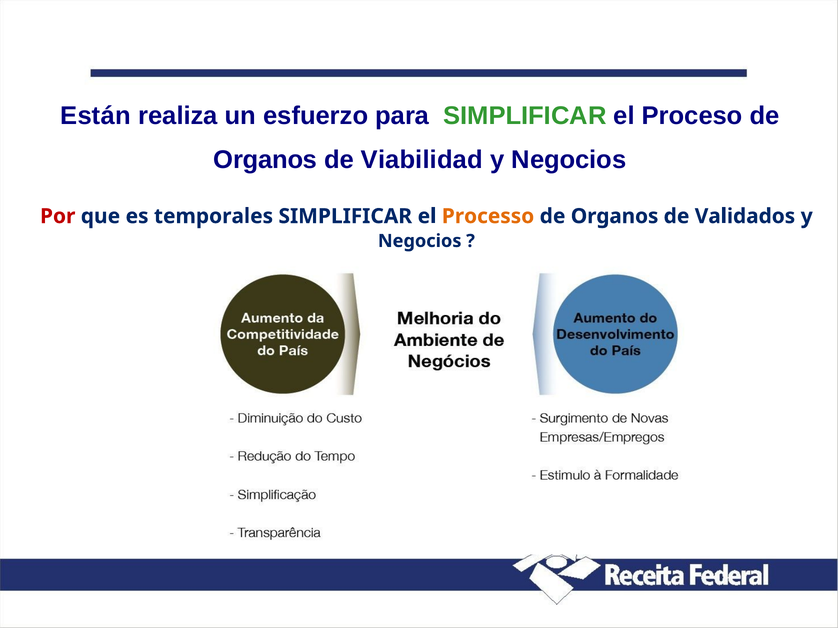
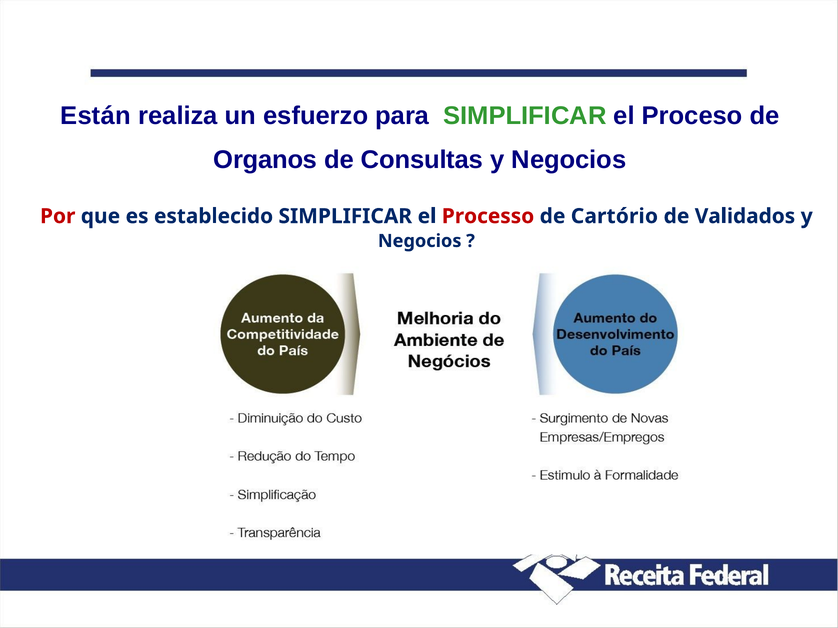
Viabilidad: Viabilidad -> Consultas
temporales: temporales -> establecido
Processo colour: orange -> red
Organos at (615, 216): Organos -> Cartório
